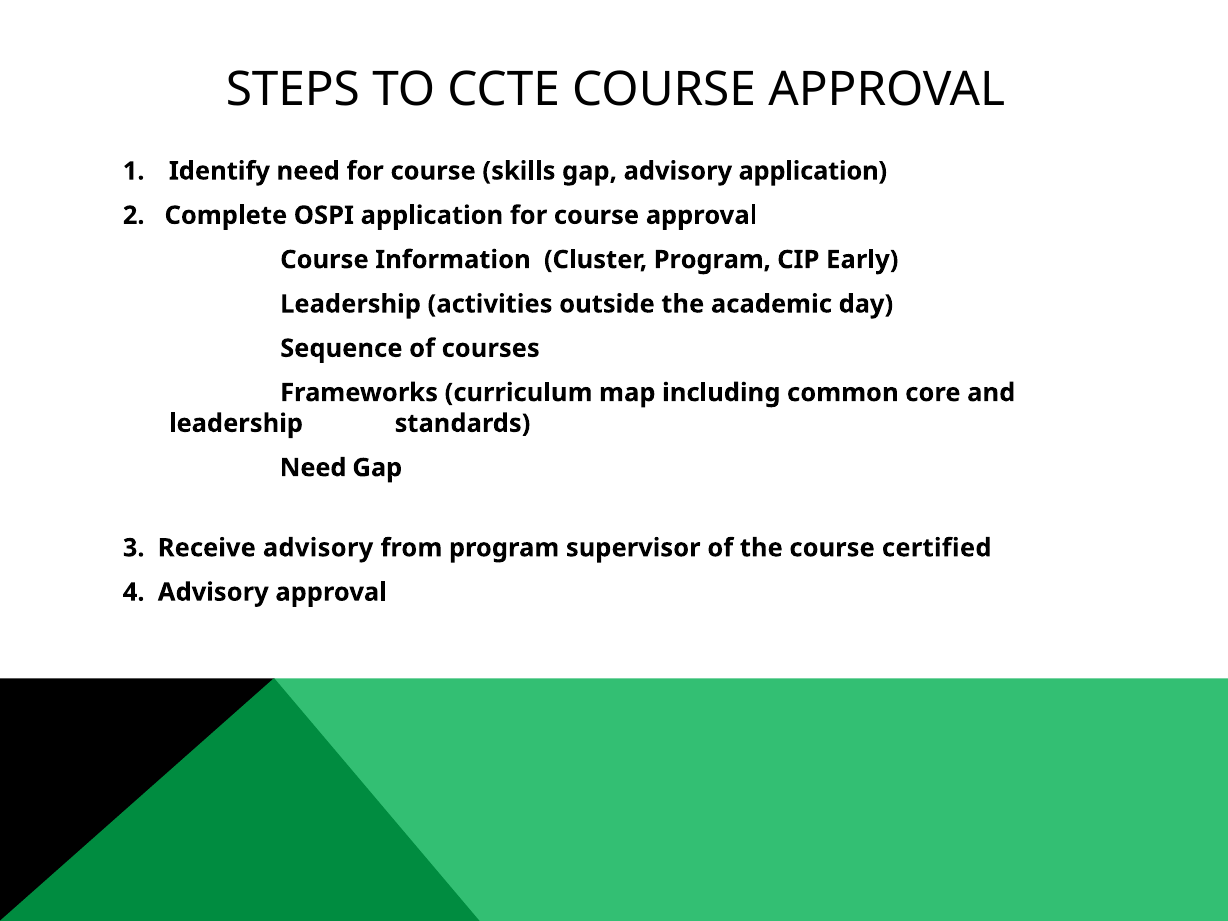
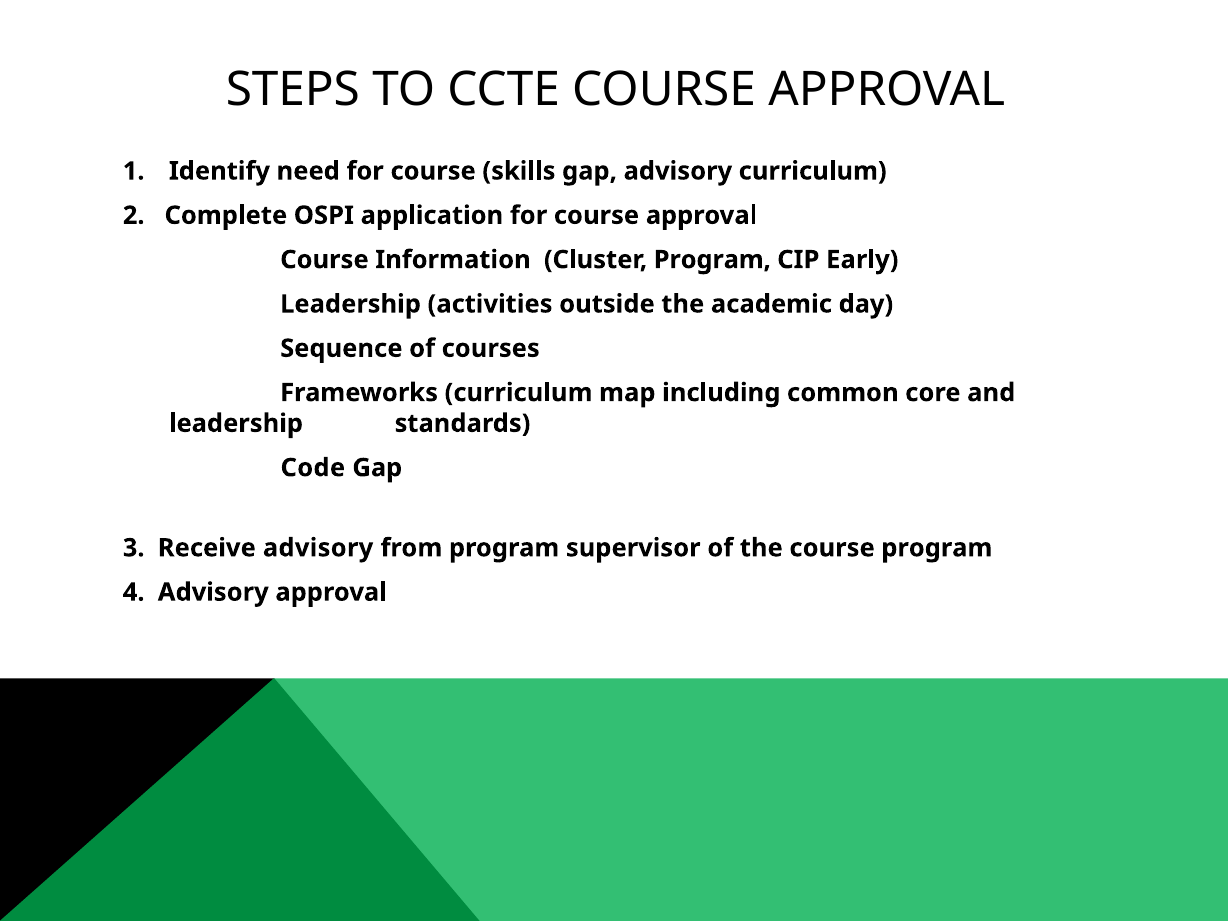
advisory application: application -> curriculum
Need at (313, 468): Need -> Code
course certified: certified -> program
